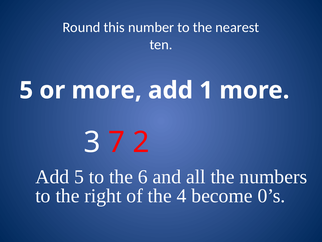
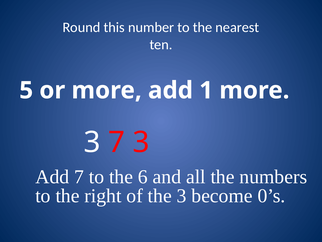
7 2: 2 -> 3
Add 5: 5 -> 7
the 4: 4 -> 3
